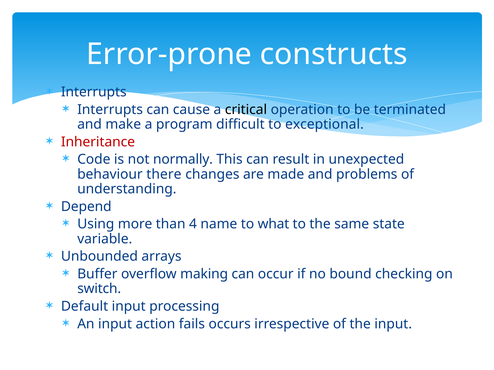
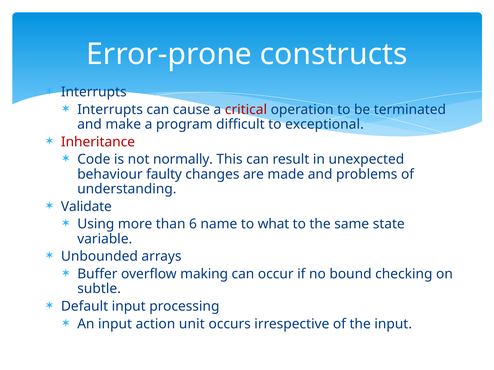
critical colour: black -> red
there: there -> faulty
Depend: Depend -> Validate
4: 4 -> 6
switch: switch -> subtle
fails: fails -> unit
